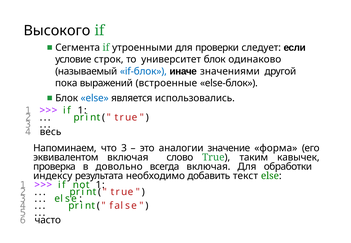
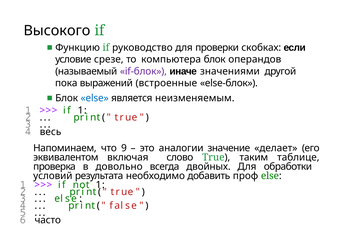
Сегмента: Сегмента -> Функцию
утроенными: утроенными -> руководство
следует: следует -> скобках
строк: строк -> срезе
университет: университет -> компьютера
одинаково: одинаково -> операндов
if-блок colour: blue -> purple
использовались: использовались -> неизменяемым
что 3: 3 -> 9
форма: форма -> делает
кавычек: кавычек -> таблице
всегда включая: включая -> двойных
индексу: индексу -> условий
текст: текст -> проф
